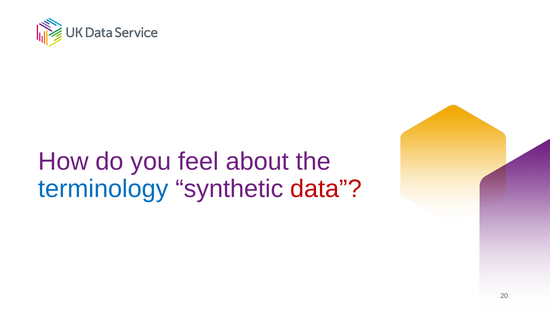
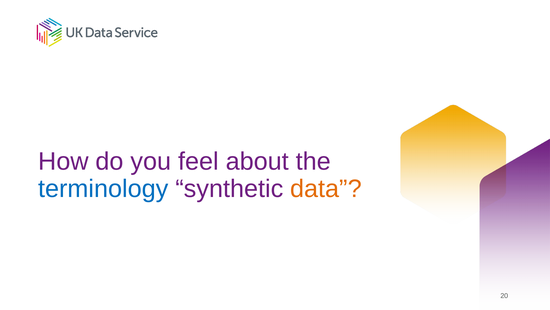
data colour: red -> orange
